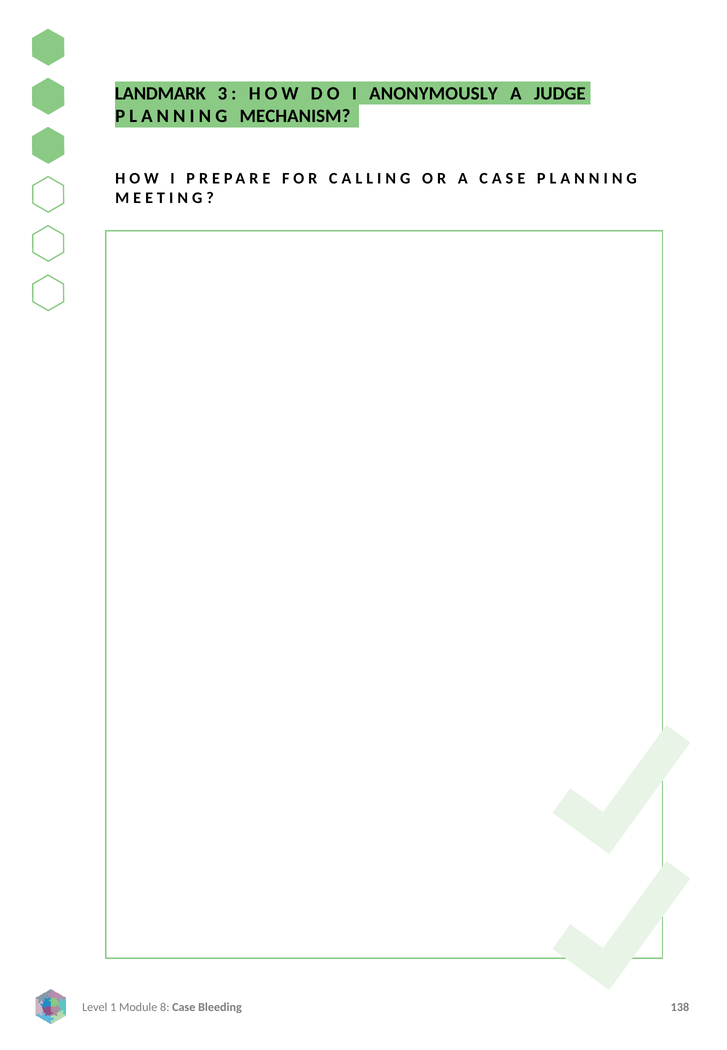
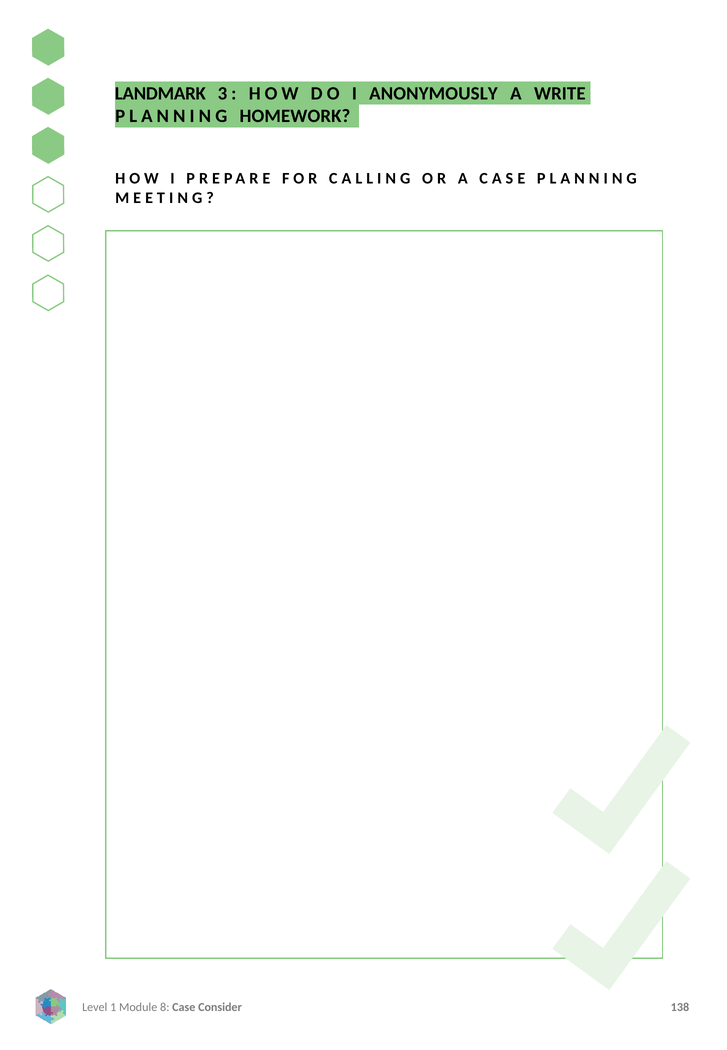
JUDGE: JUDGE -> WRITE
MECHANISM: MECHANISM -> HOMEWORK
Bleeding: Bleeding -> Consider
